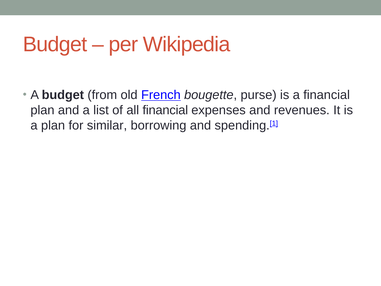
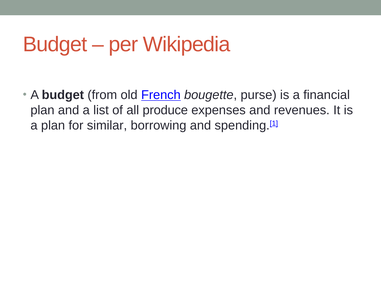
all financial: financial -> produce
